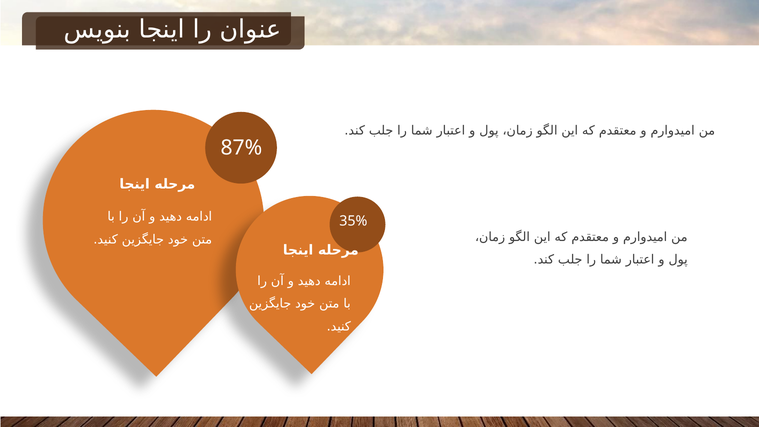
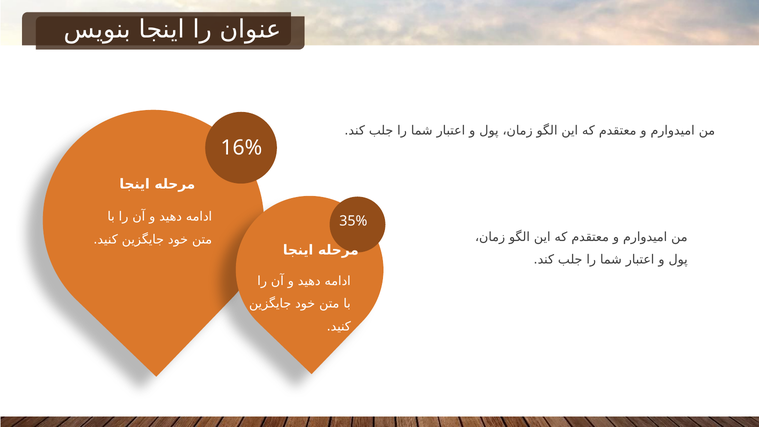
87%: 87% -> 16%
